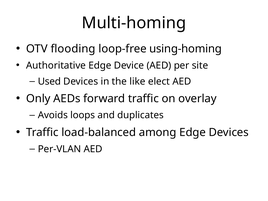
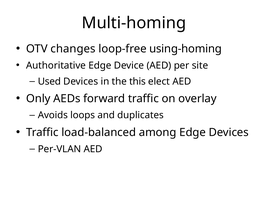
flooding: flooding -> changes
like: like -> this
